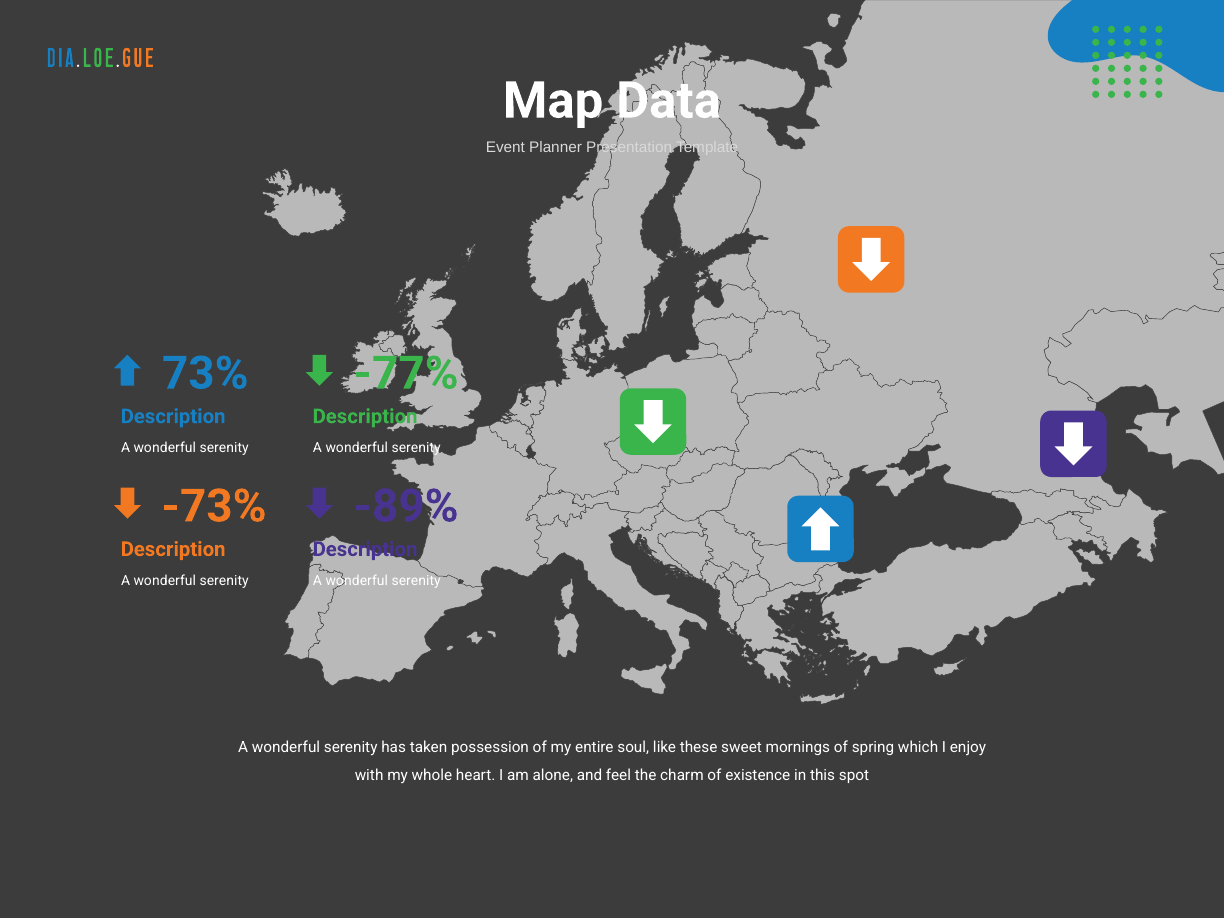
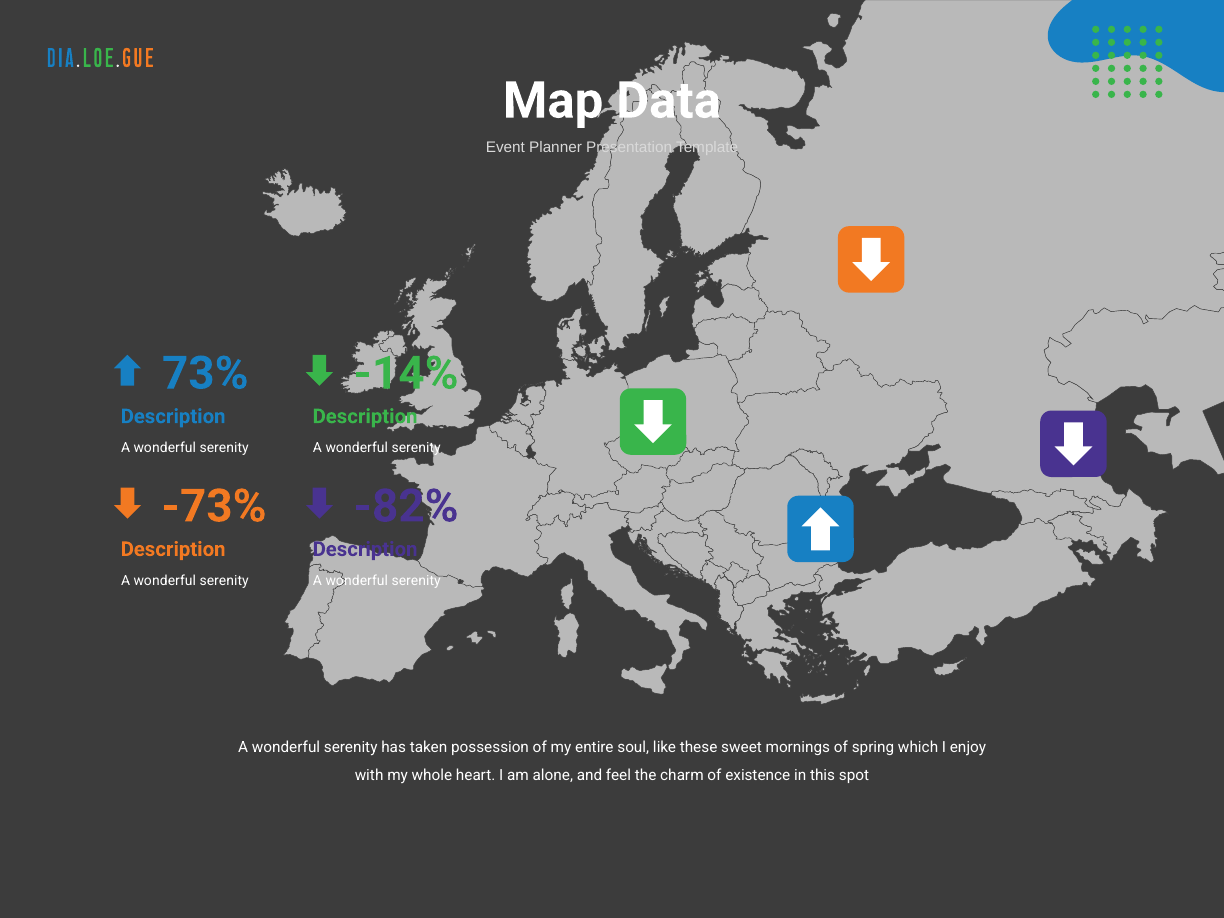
-77%: -77% -> -14%
-89%: -89% -> -82%
